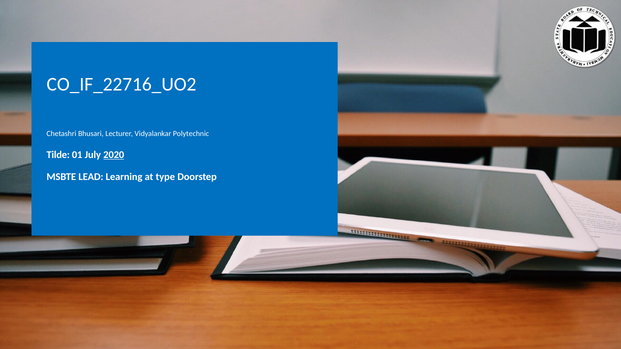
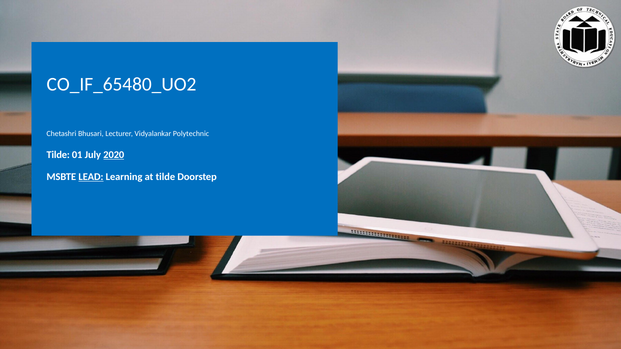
CO_IF_22716_UO2: CO_IF_22716_UO2 -> CO_IF_65480_UO2
LEAD underline: none -> present
at type: type -> tilde
